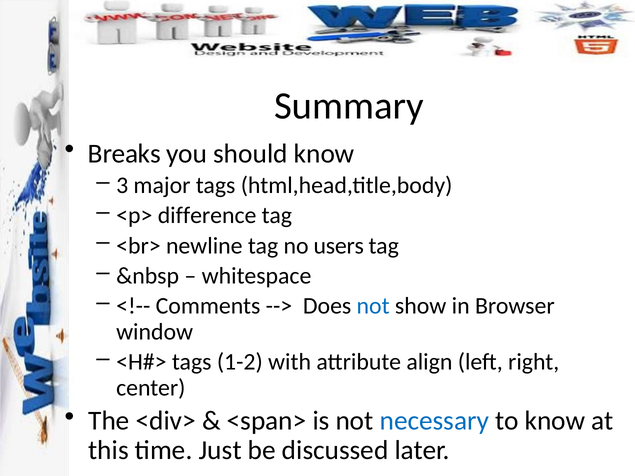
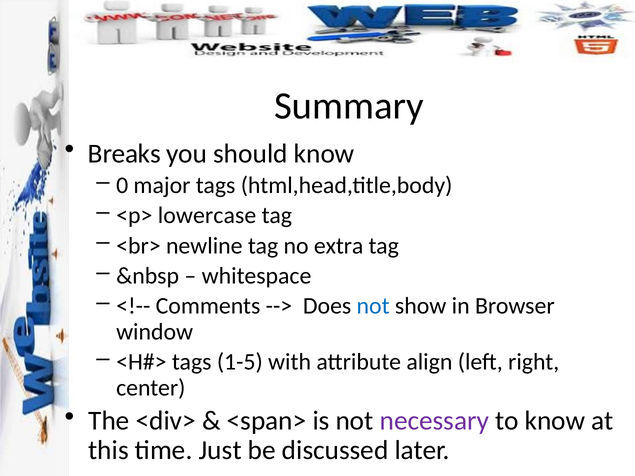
3: 3 -> 0
difference: difference -> lowercase
users: users -> extra
1-2: 1-2 -> 1-5
necessary colour: blue -> purple
